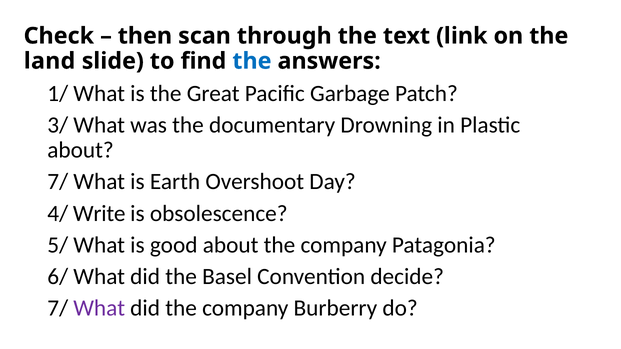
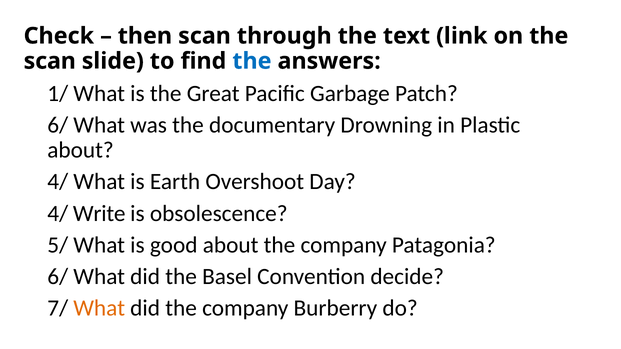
land at (50, 61): land -> scan
3/ at (58, 125): 3/ -> 6/
7/ at (58, 182): 7/ -> 4/
What at (99, 308) colour: purple -> orange
